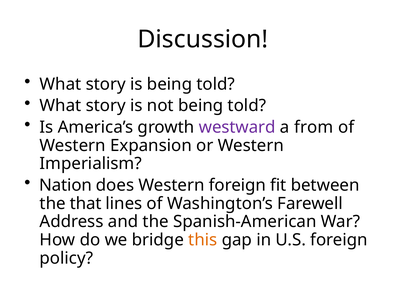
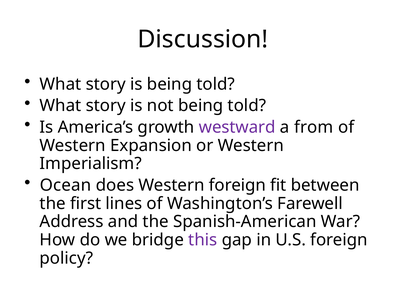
Nation: Nation -> Ocean
that: that -> first
this colour: orange -> purple
